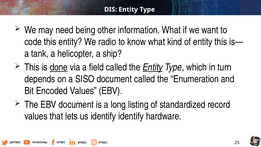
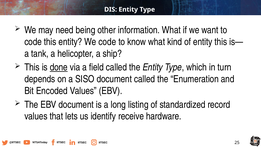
We radio: radio -> code
Entity at (153, 67) underline: present -> none
identify identify: identify -> receive
